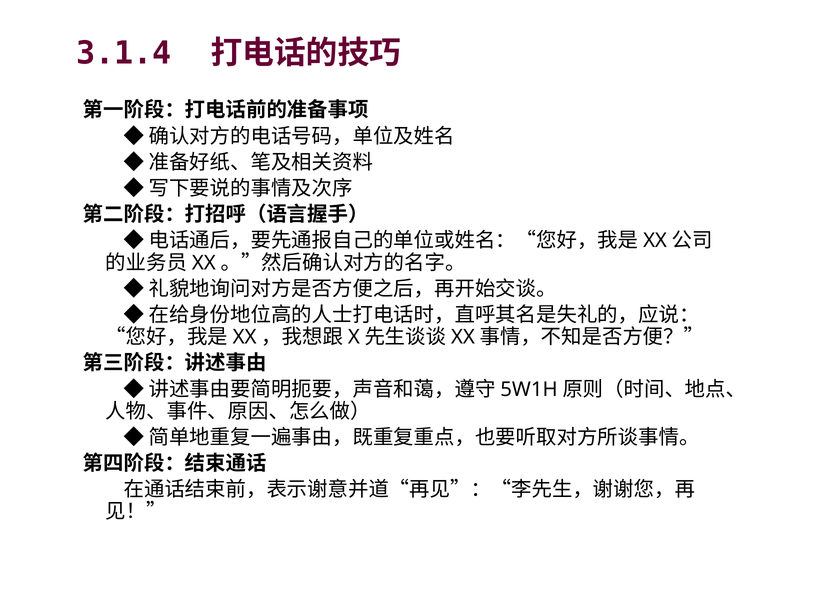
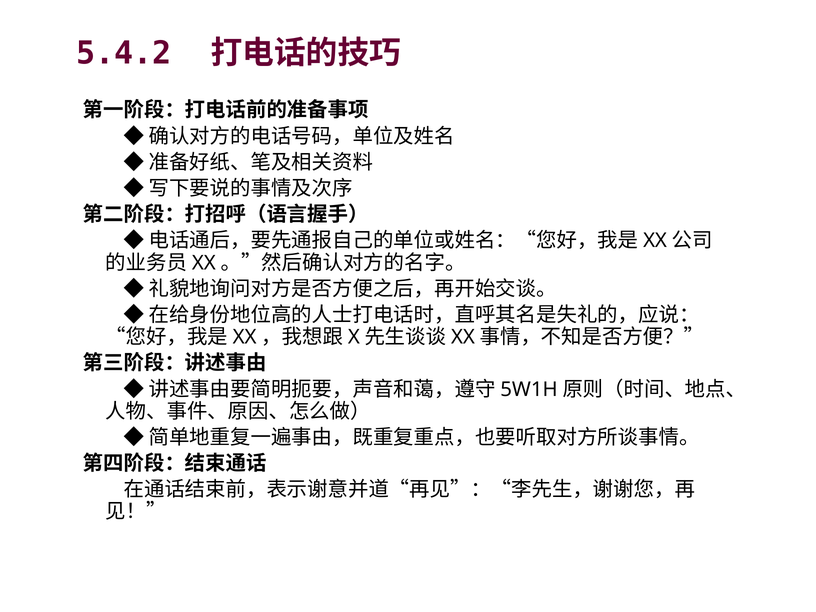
3.1.4: 3.1.4 -> 5.4.2
